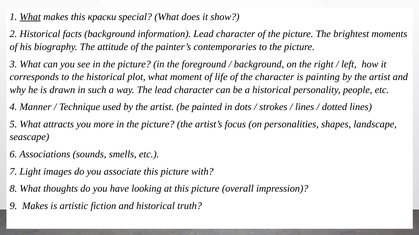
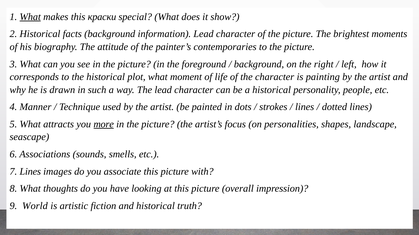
more underline: none -> present
7 Light: Light -> Lines
9 Makes: Makes -> World
